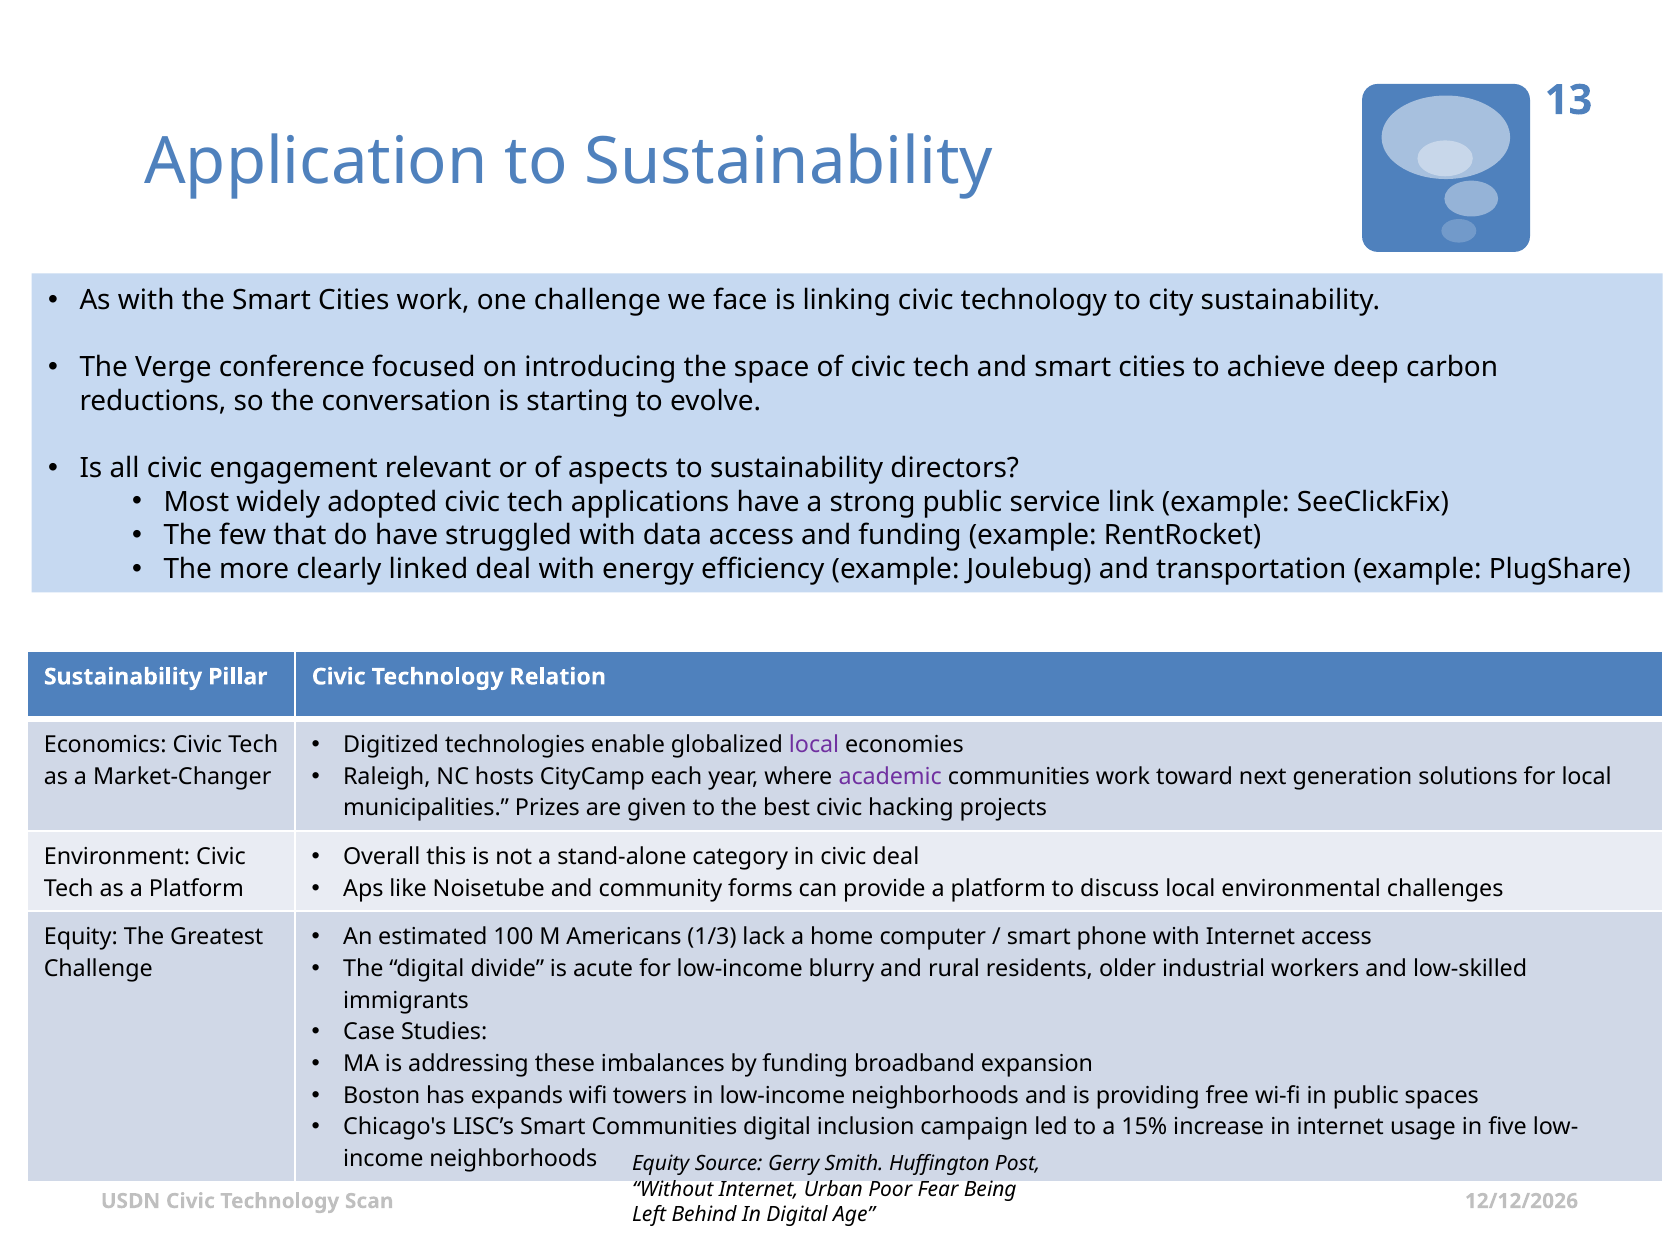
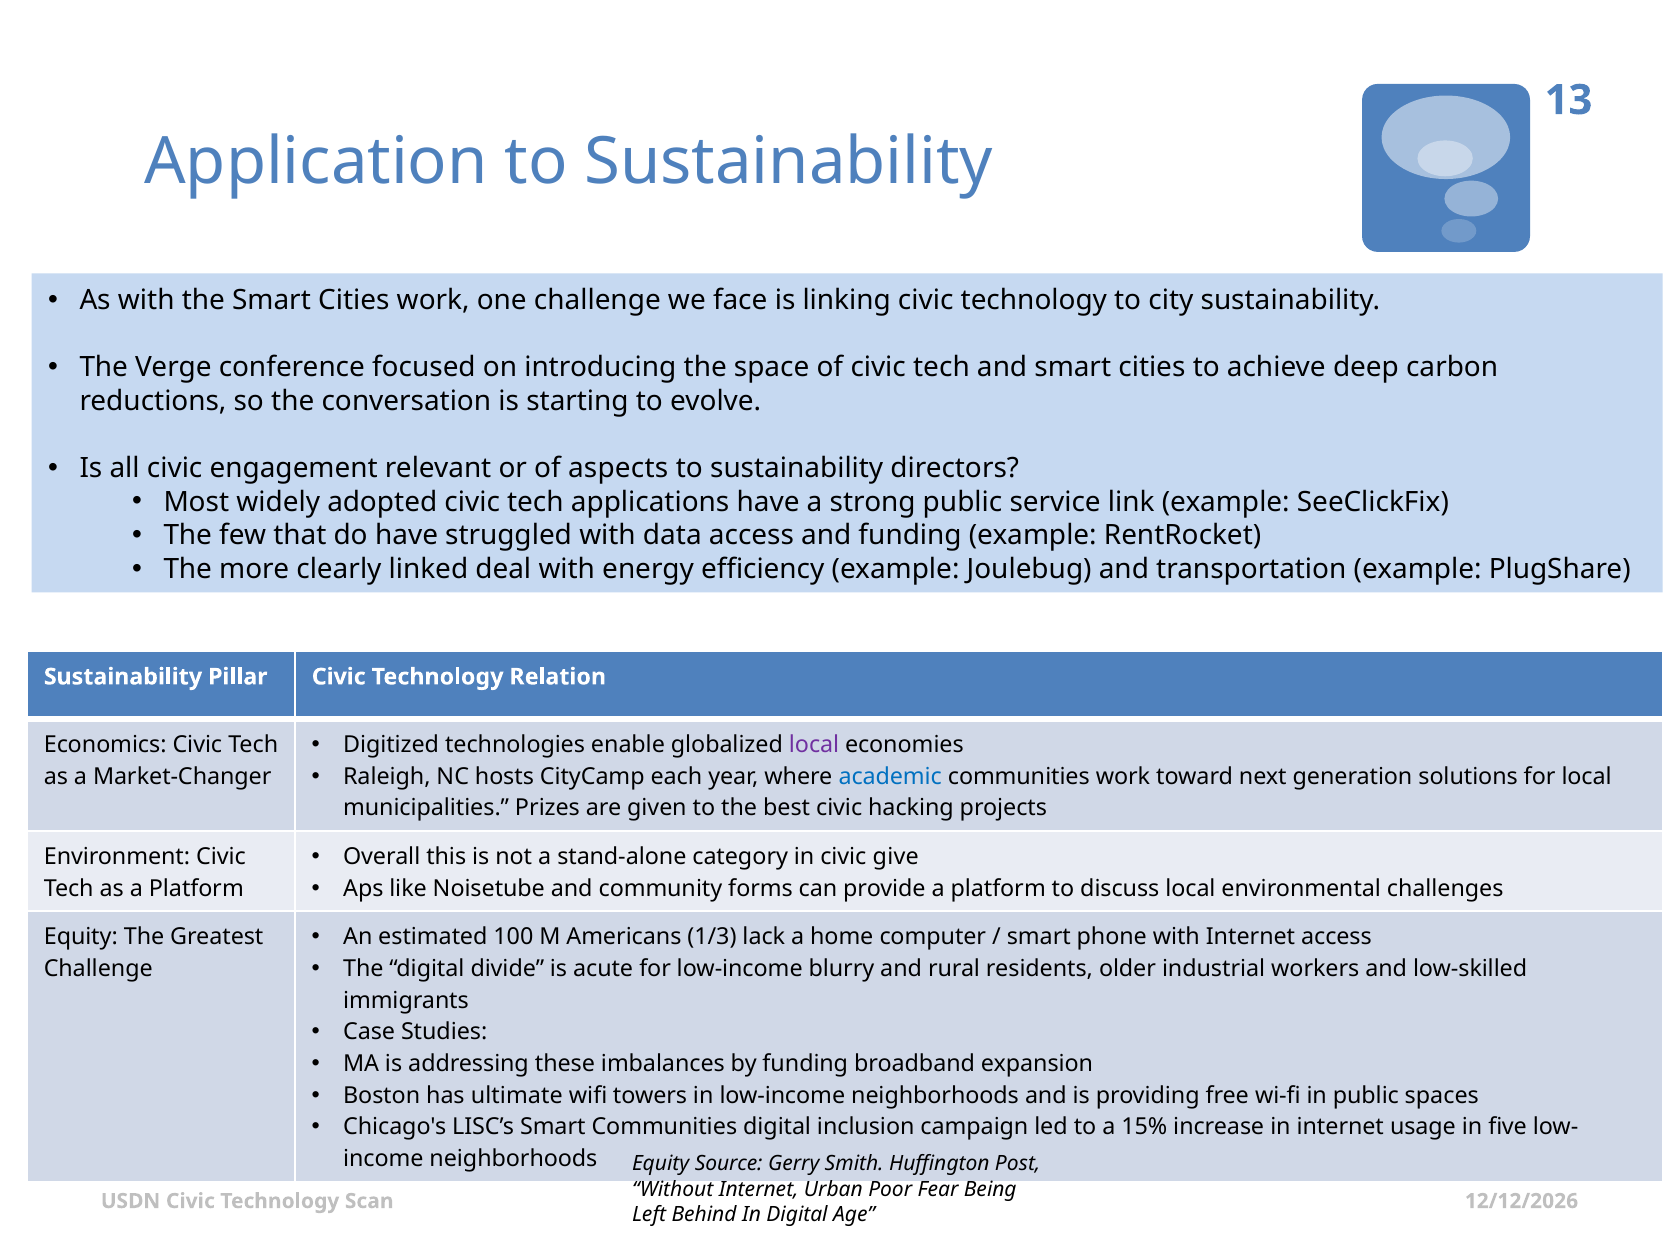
academic colour: purple -> blue
civic deal: deal -> give
expands: expands -> ultimate
